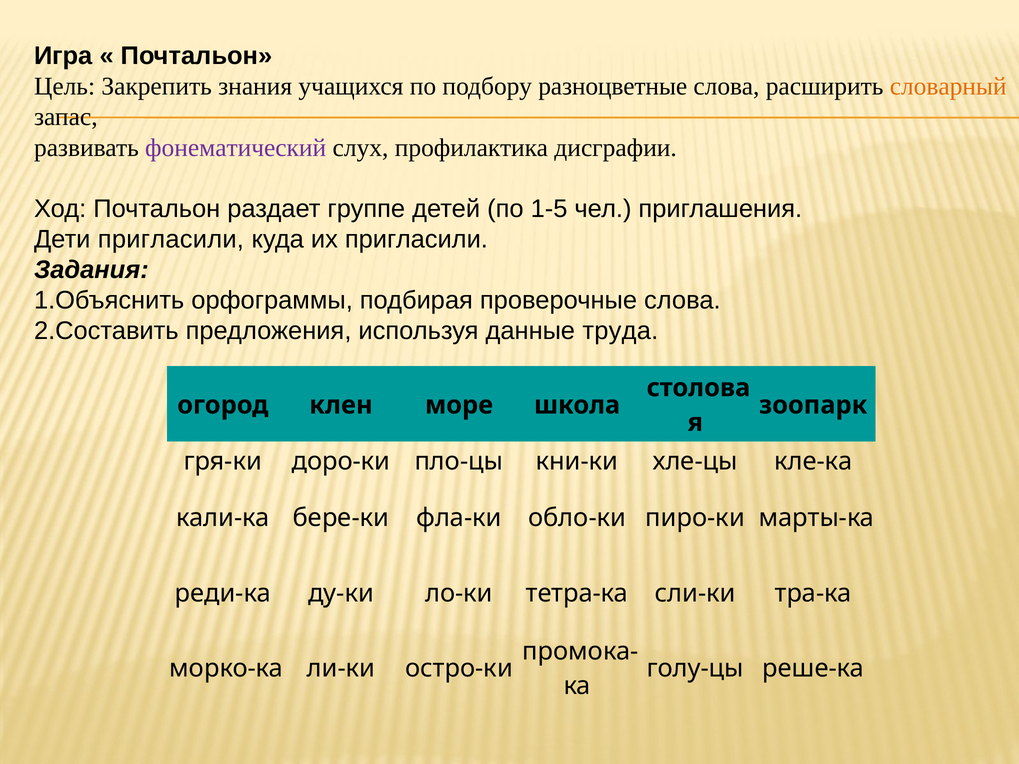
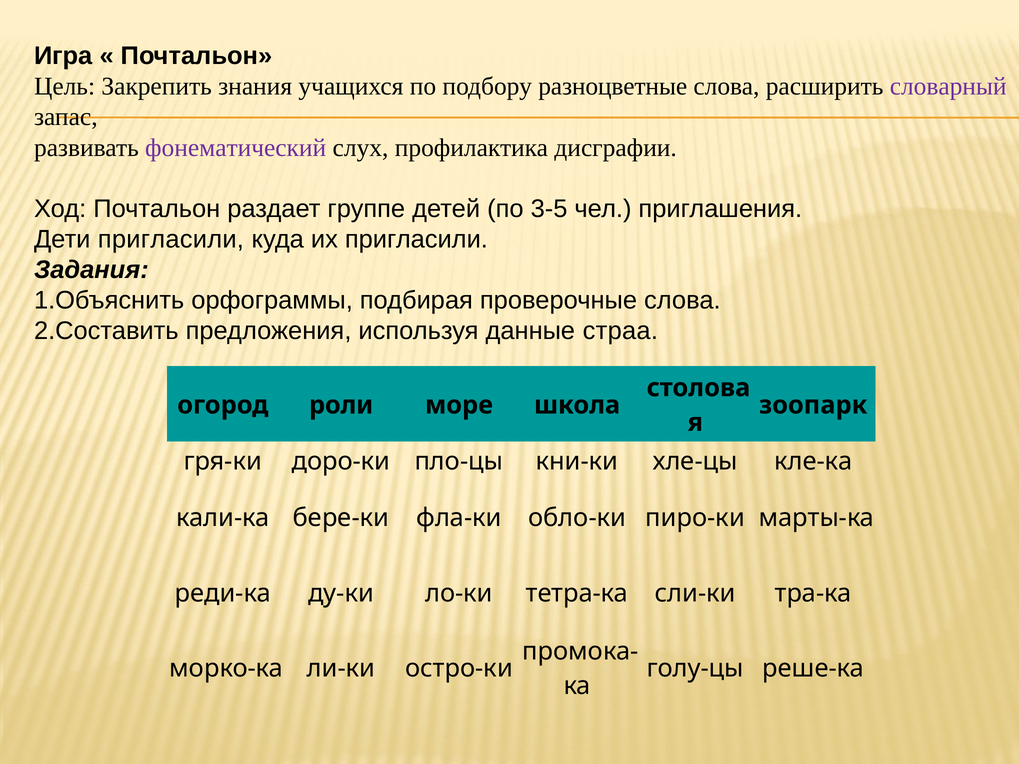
словарный colour: orange -> purple
1-5: 1-5 -> 3-5
труда: труда -> страа
клен: клен -> роли
